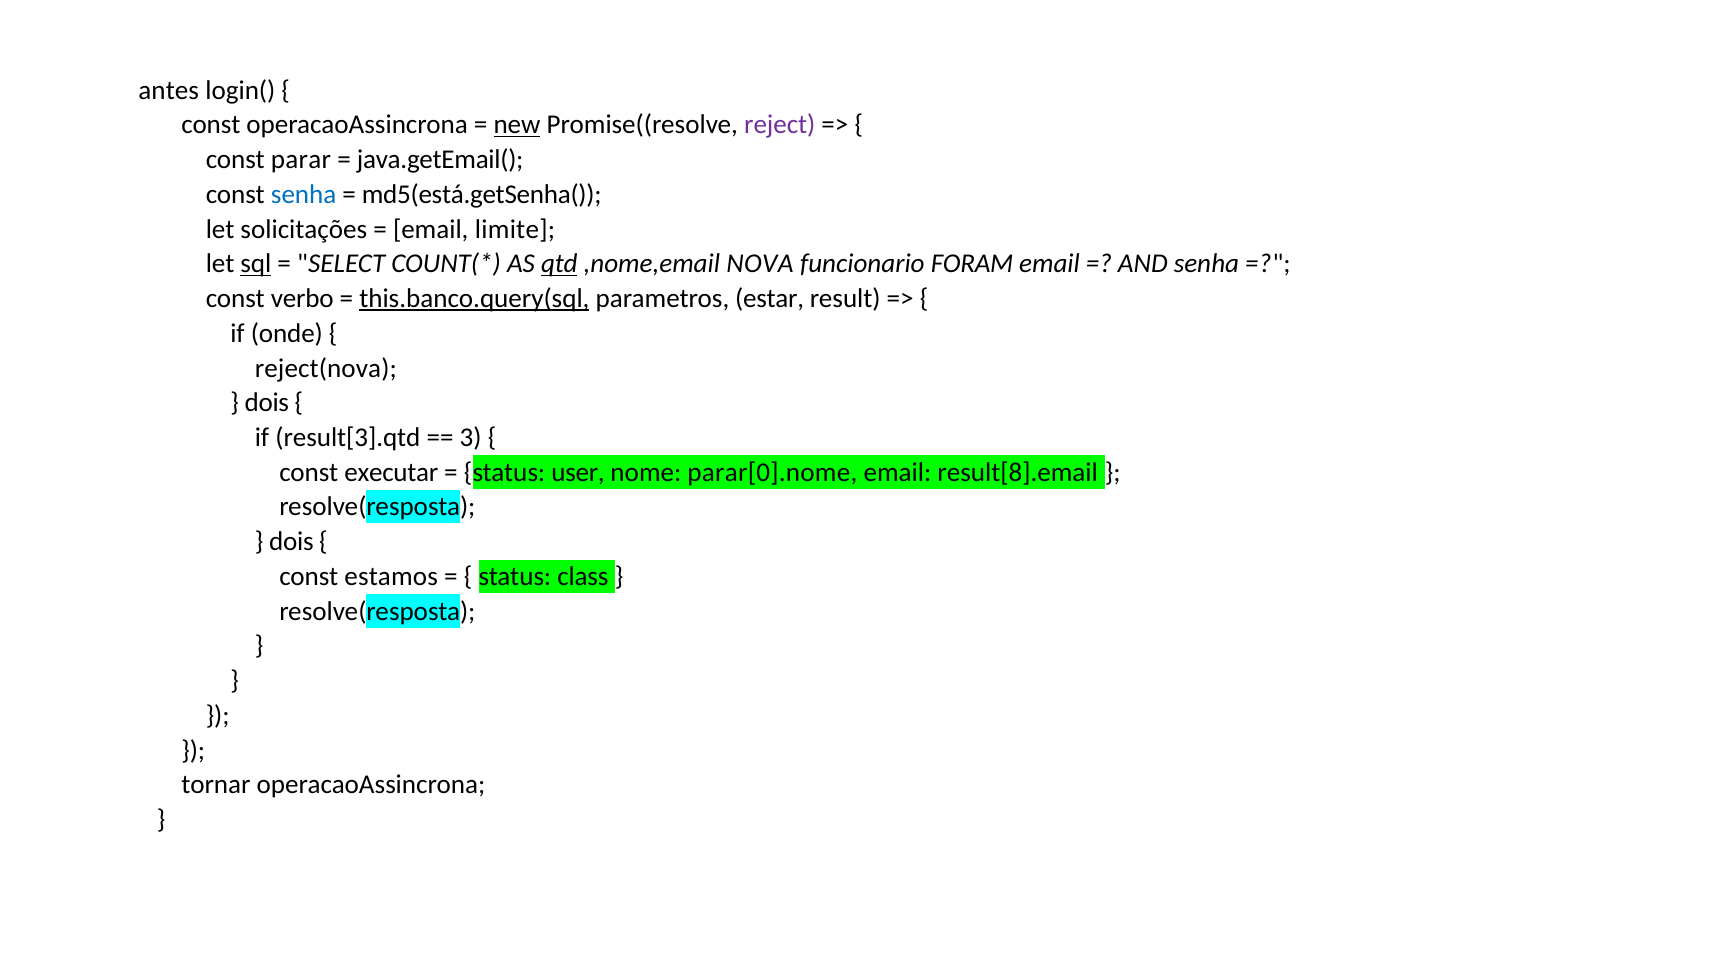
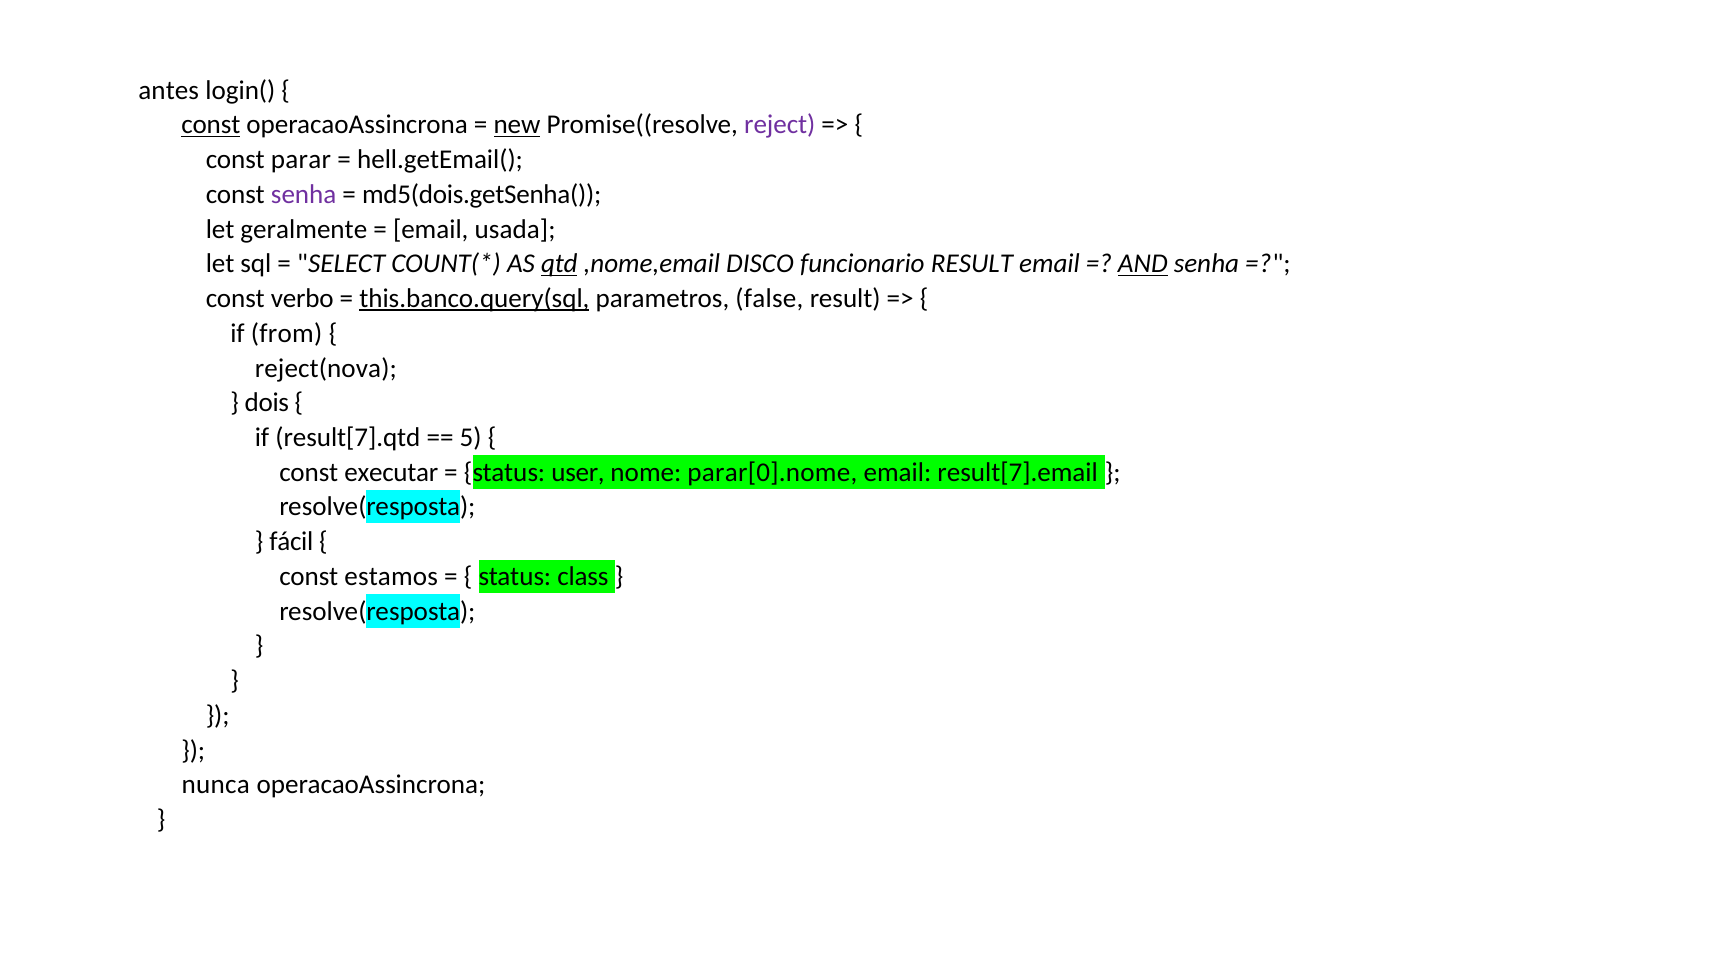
const at (211, 125) underline: none -> present
java.getEmail(: java.getEmail( -> hell.getEmail(
senha at (304, 194) colour: blue -> purple
md5(está.getSenha(: md5(está.getSenha( -> md5(dois.getSenha(
solicitações: solicitações -> geralmente
limite: limite -> usada
sql underline: present -> none
NOVA: NOVA -> DISCO
funcionario FORAM: FORAM -> RESULT
AND underline: none -> present
estar: estar -> false
onde: onde -> from
result[3].qtd: result[3].qtd -> result[7].qtd
3: 3 -> 5
result[8].email: result[8].email -> result[7].email
dois at (291, 542): dois -> fácil
tornar: tornar -> nunca
